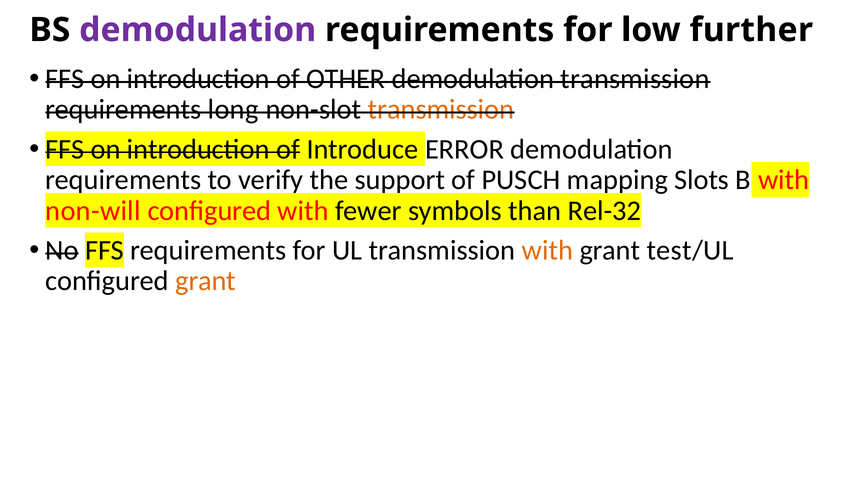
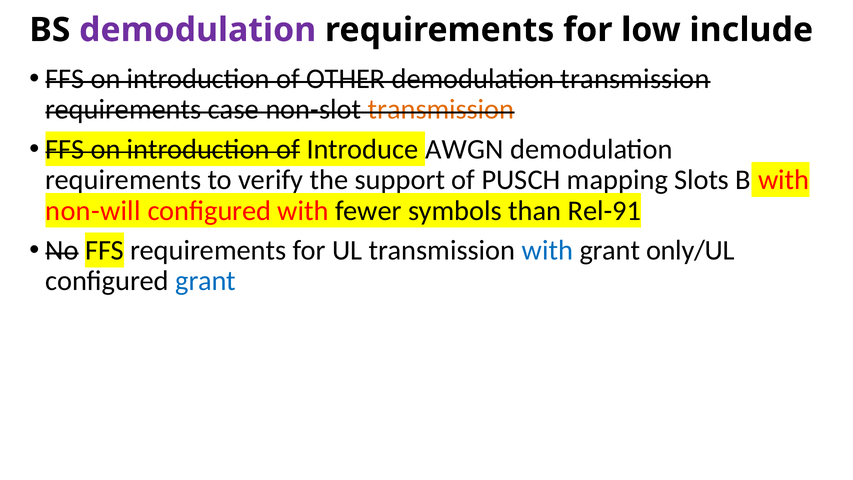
further: further -> include
long: long -> case
ERROR: ERROR -> AWGN
Rel-32: Rel-32 -> Rel-91
with at (547, 250) colour: orange -> blue
test/UL: test/UL -> only/UL
grant at (206, 281) colour: orange -> blue
